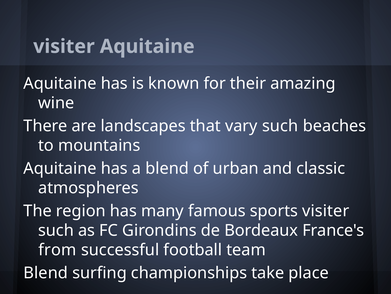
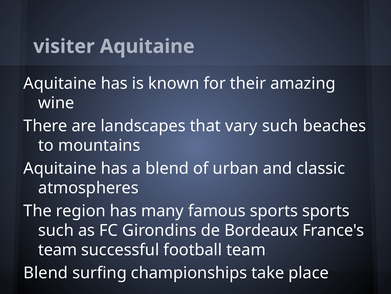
sports visiter: visiter -> sports
from at (57, 249): from -> team
